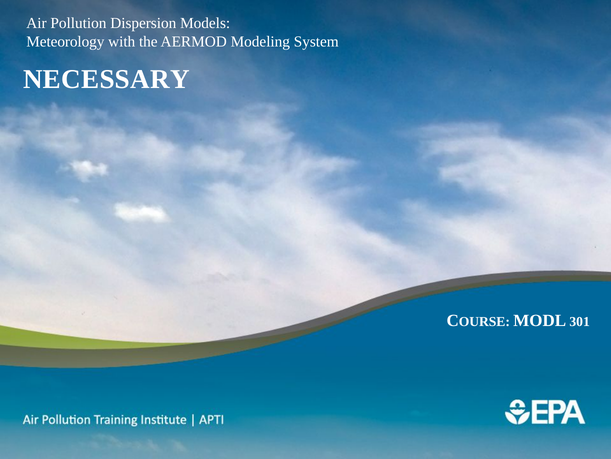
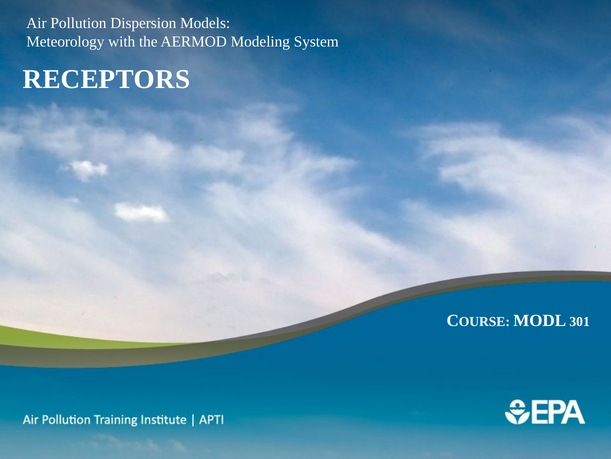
NECESSARY: NECESSARY -> RECEPTORS
